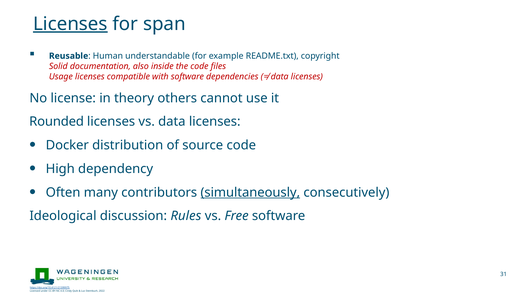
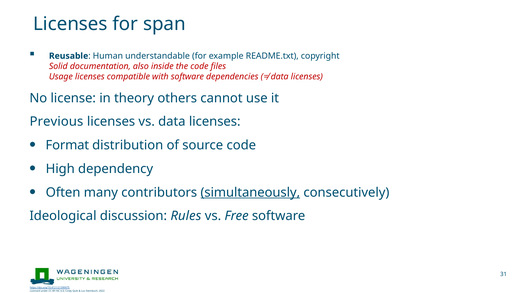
Licenses at (70, 24) underline: present -> none
Rounded: Rounded -> Previous
Docker: Docker -> Format
